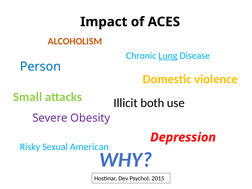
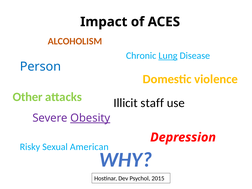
Small: Small -> Other
both: both -> staff
Obesity underline: none -> present
